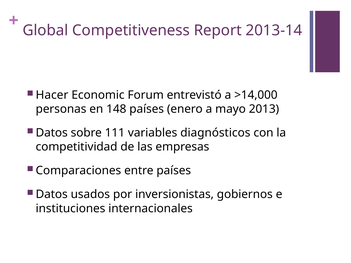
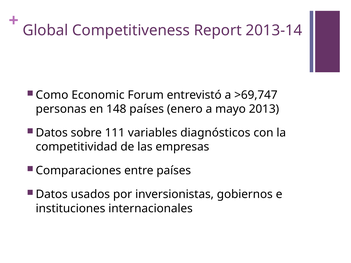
Hacer: Hacer -> Como
>14,000: >14,000 -> >69,747
